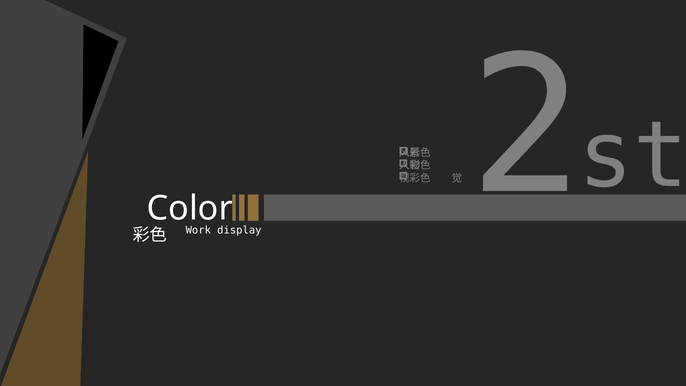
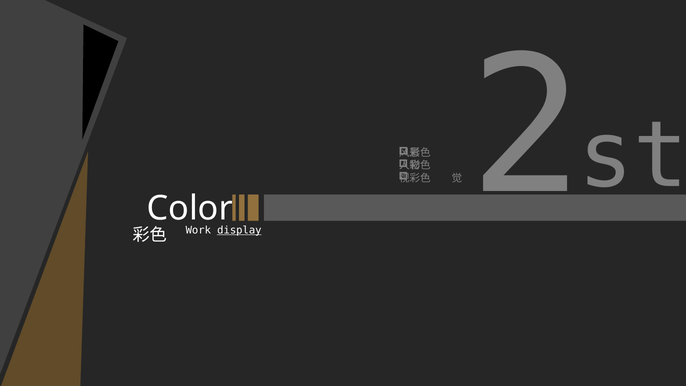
display underline: none -> present
